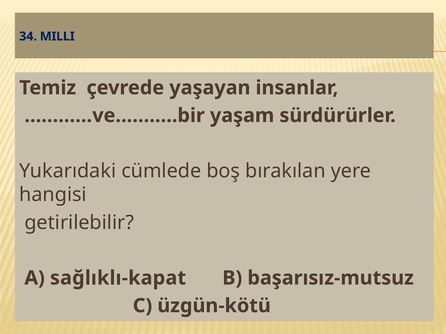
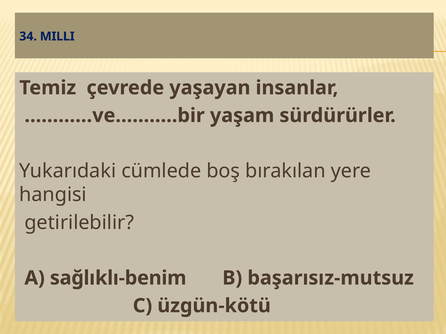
sağlıklı-kapat: sağlıklı-kapat -> sağlıklı-benim
